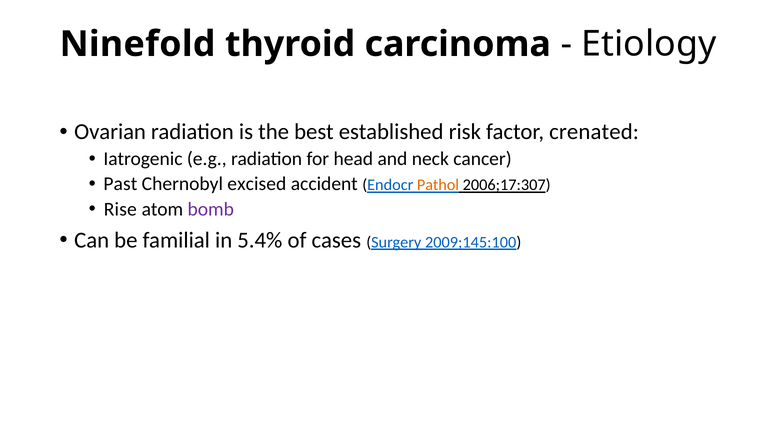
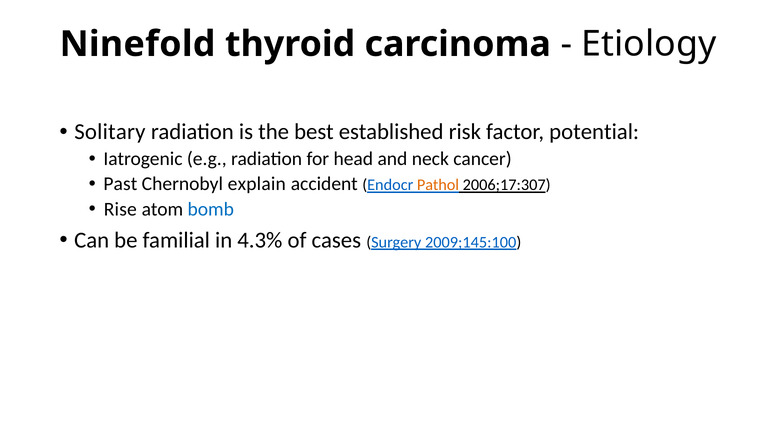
Ovarian: Ovarian -> Solitary
crenated: crenated -> potential
excised: excised -> explain
bomb colour: purple -> blue
5.4%: 5.4% -> 4.3%
